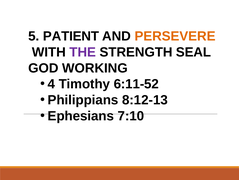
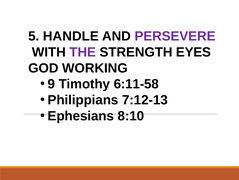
PATIENT: PATIENT -> HANDLE
PERSEVERE colour: orange -> purple
SEAL: SEAL -> EYES
4: 4 -> 9
6:11-52: 6:11-52 -> 6:11-58
8:12-13: 8:12-13 -> 7:12-13
7:10: 7:10 -> 8:10
